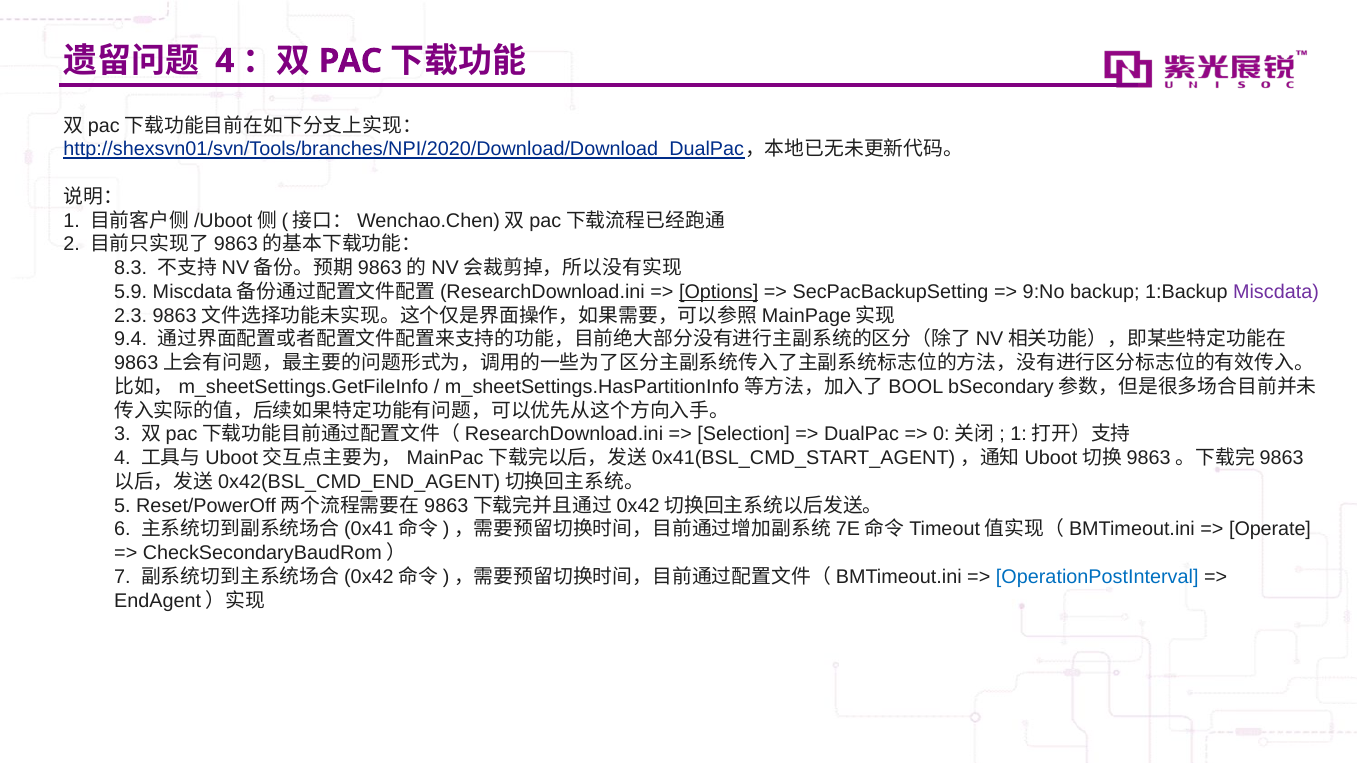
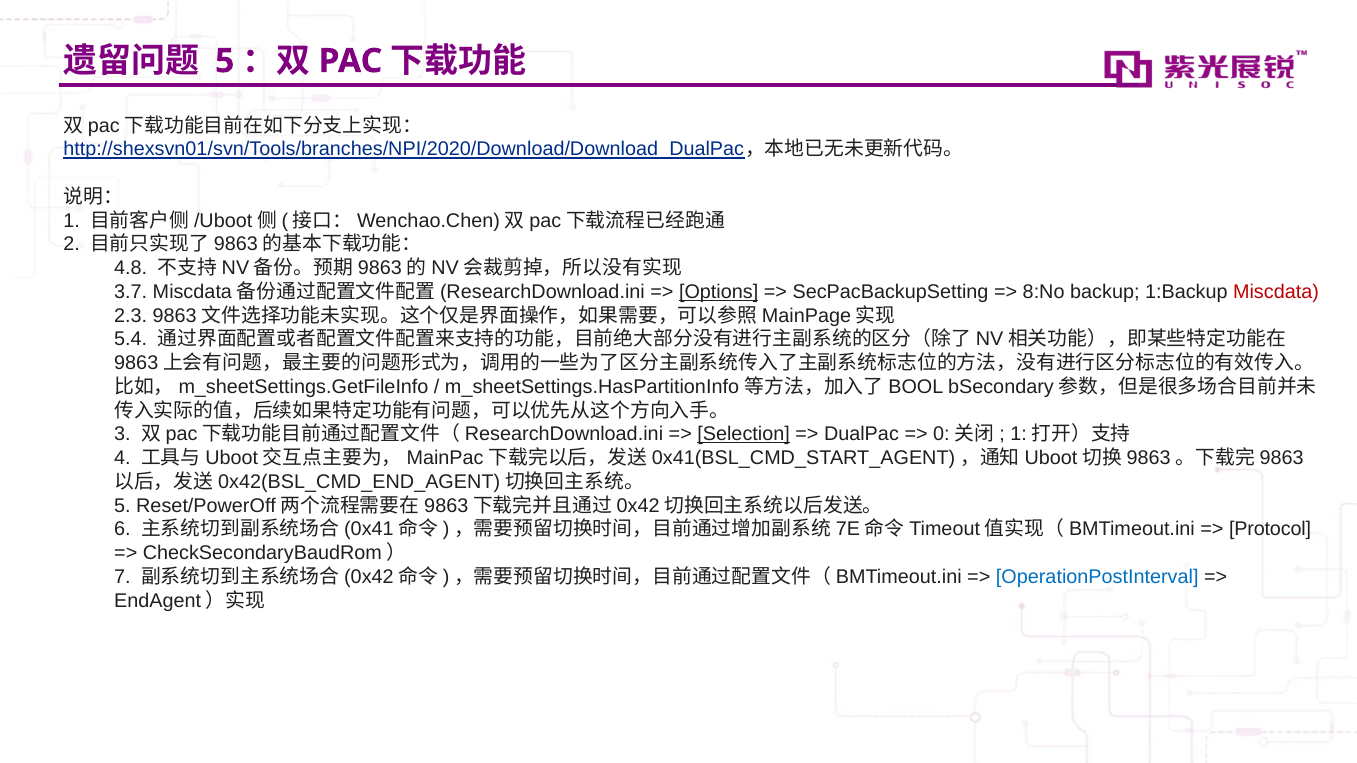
4 at (225, 61): 4 -> 5
8.3: 8.3 -> 4.8
5.9: 5.9 -> 3.7
9:No: 9:No -> 8:No
Miscdata colour: purple -> red
9.4: 9.4 -> 5.4
Selection underline: none -> present
Operate: Operate -> Protocol
